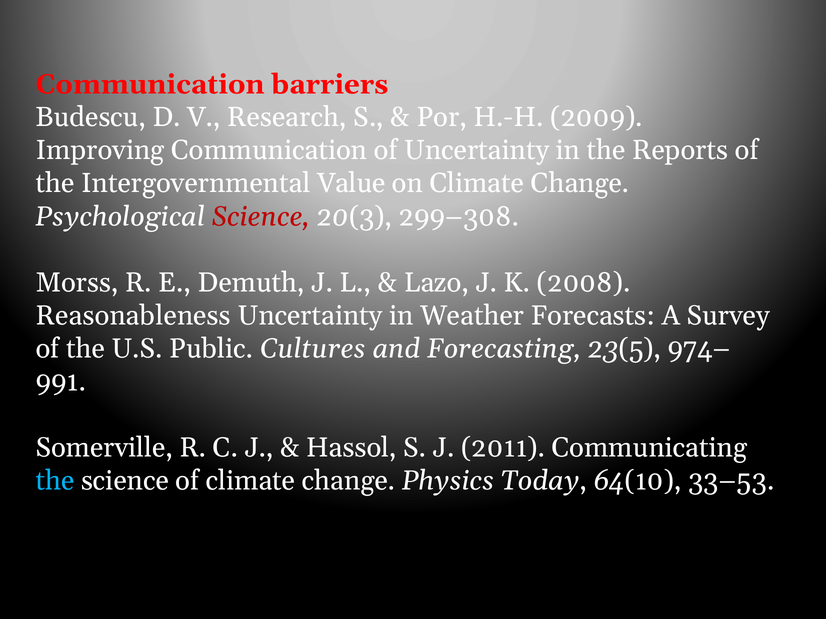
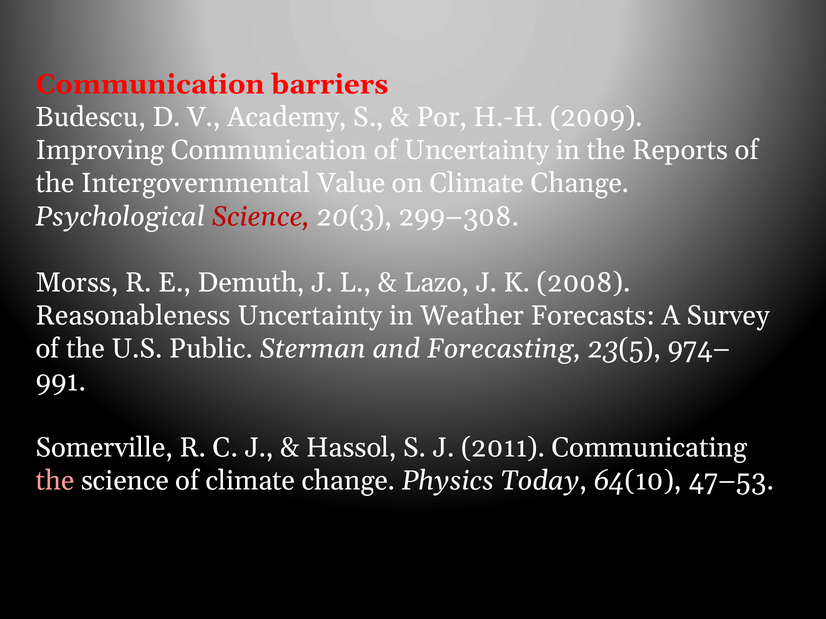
Research: Research -> Academy
Cultures: Cultures -> Sterman
the at (55, 481) colour: light blue -> pink
33–53: 33–53 -> 47–53
